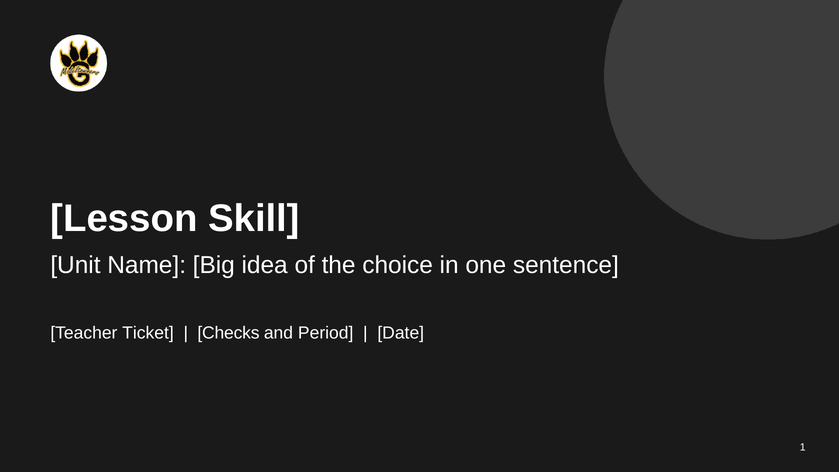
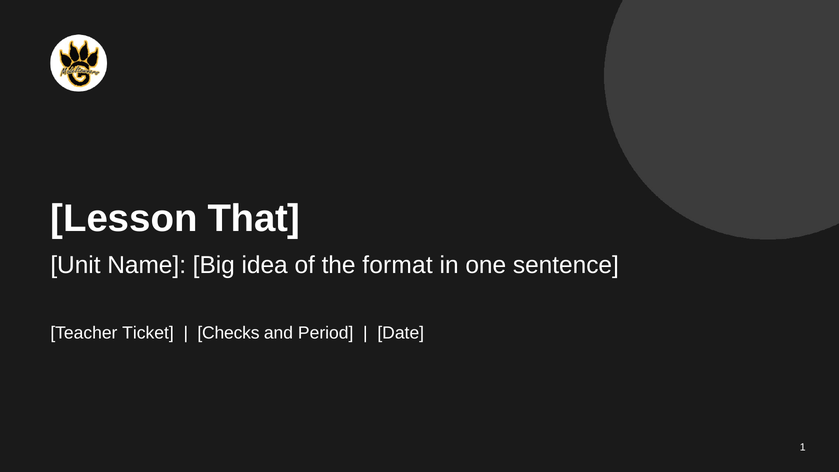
Skill: Skill -> That
choice: choice -> format
